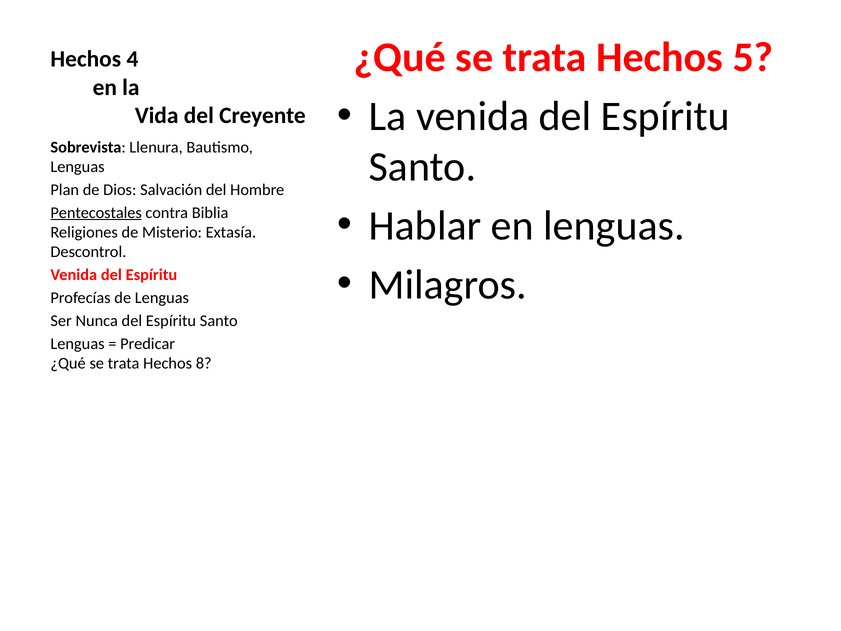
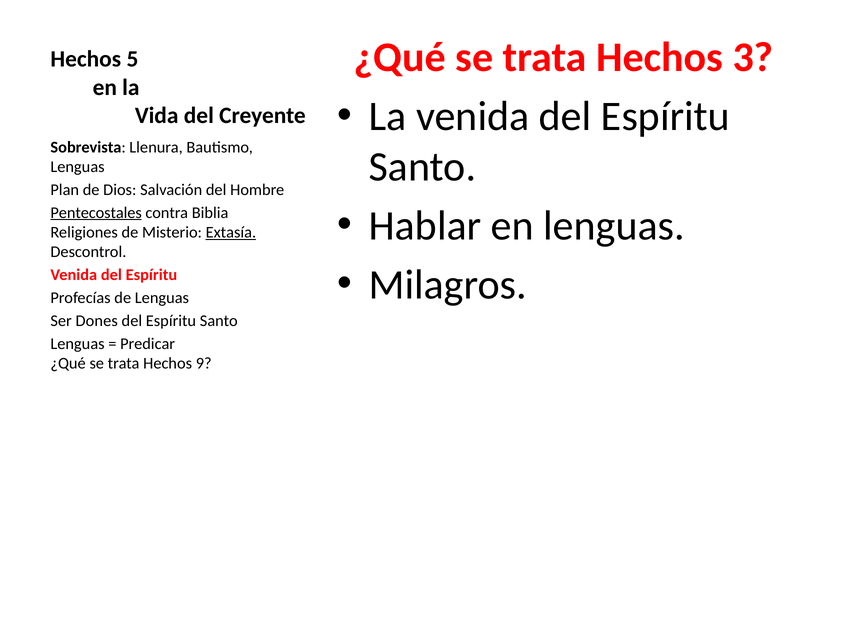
5: 5 -> 3
4: 4 -> 5
Extasía underline: none -> present
Nunca: Nunca -> Dones
8: 8 -> 9
